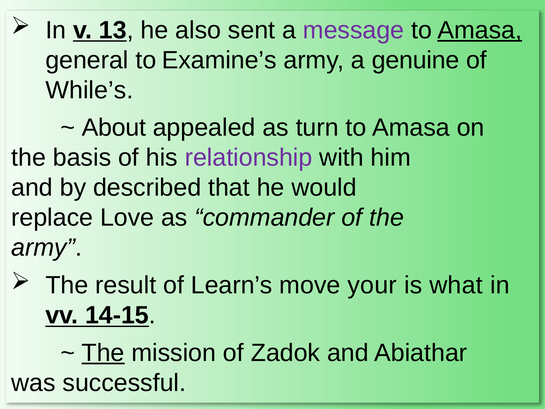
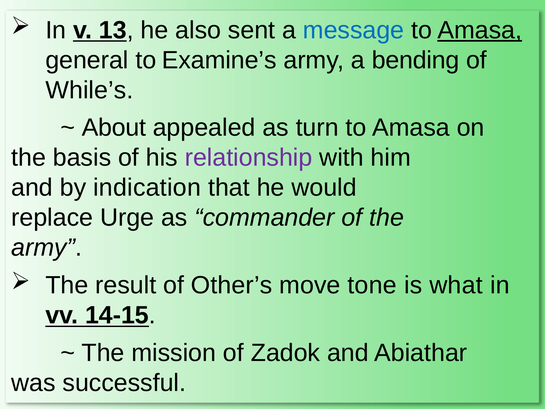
message colour: purple -> blue
genuine: genuine -> bending
described: described -> indication
Love: Love -> Urge
Learn’s: Learn’s -> Other’s
your: your -> tone
The at (103, 353) underline: present -> none
